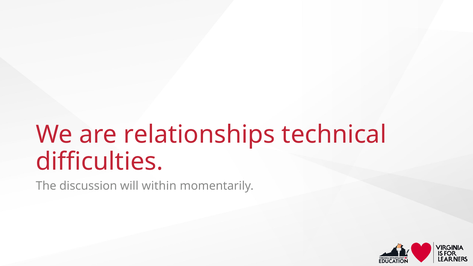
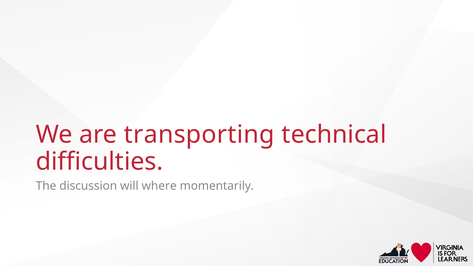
relationships: relationships -> transporting
within: within -> where
